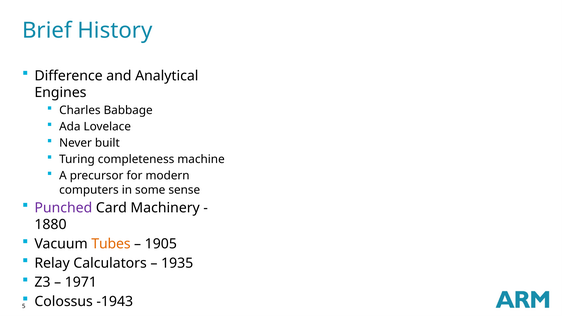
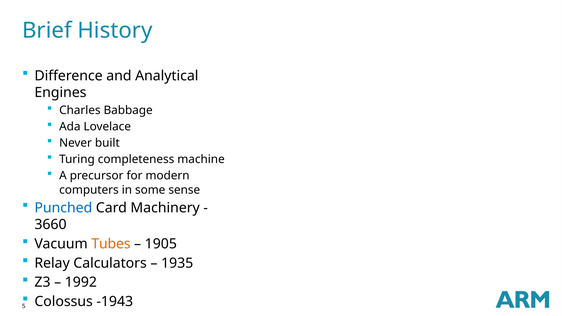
Punched colour: purple -> blue
1880: 1880 -> 3660
1971: 1971 -> 1992
